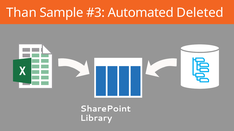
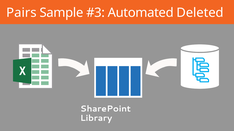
Than: Than -> Pairs
